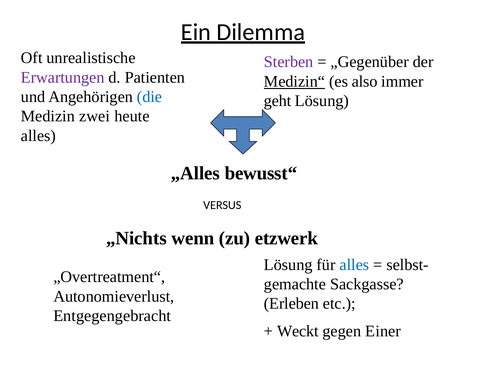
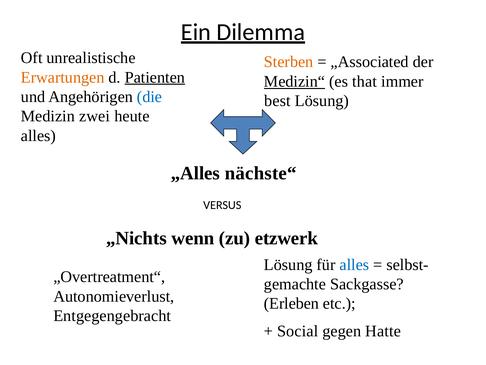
Sterben colour: purple -> orange
„Gegenüber: „Gegenüber -> „Associated
Erwartungen colour: purple -> orange
Patienten underline: none -> present
also: also -> that
geht: geht -> best
bewusst“: bewusst“ -> nächste“
Weckt: Weckt -> Social
Einer: Einer -> Hatte
